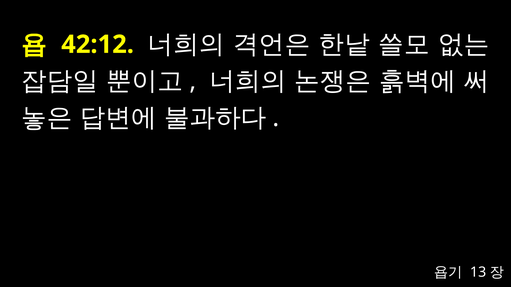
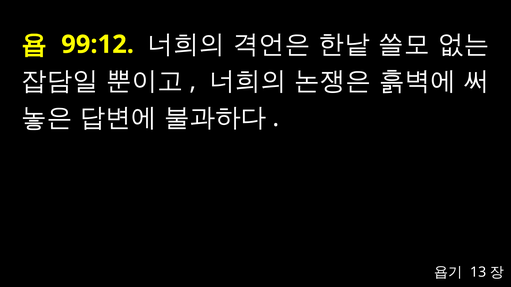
42:12: 42:12 -> 99:12
